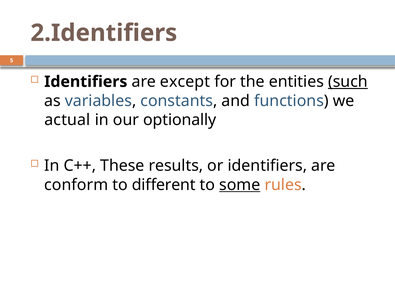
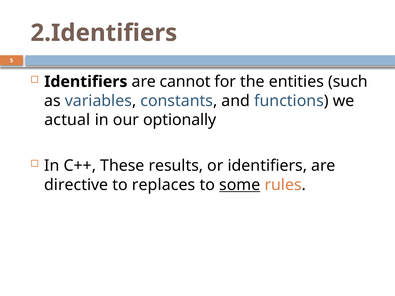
except: except -> cannot
such underline: present -> none
conform: conform -> directive
different: different -> replaces
